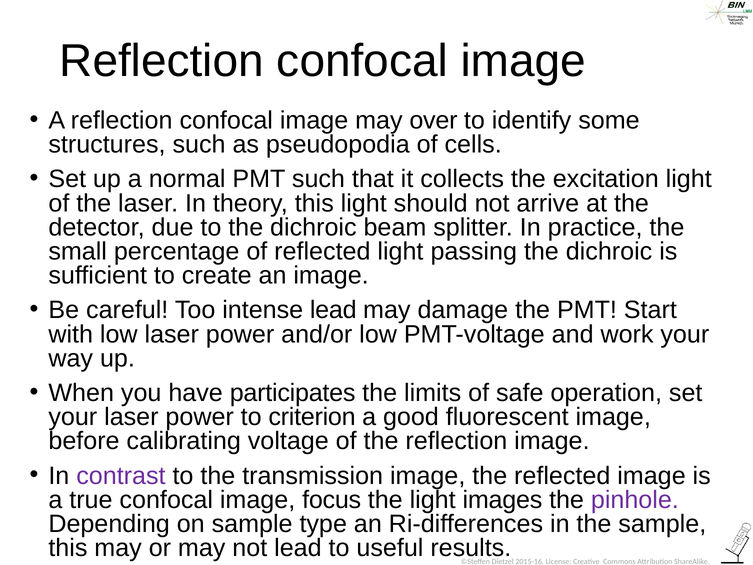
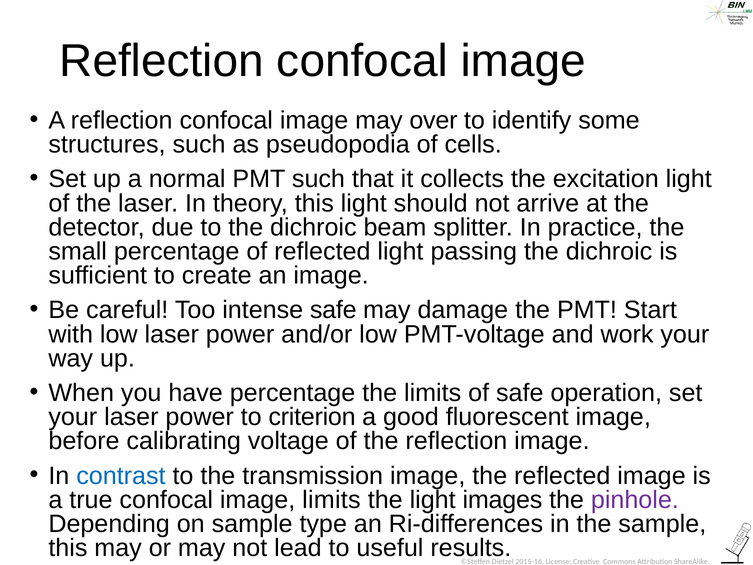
intense lead: lead -> safe
have participates: participates -> percentage
contrast colour: purple -> blue
image focus: focus -> limits
